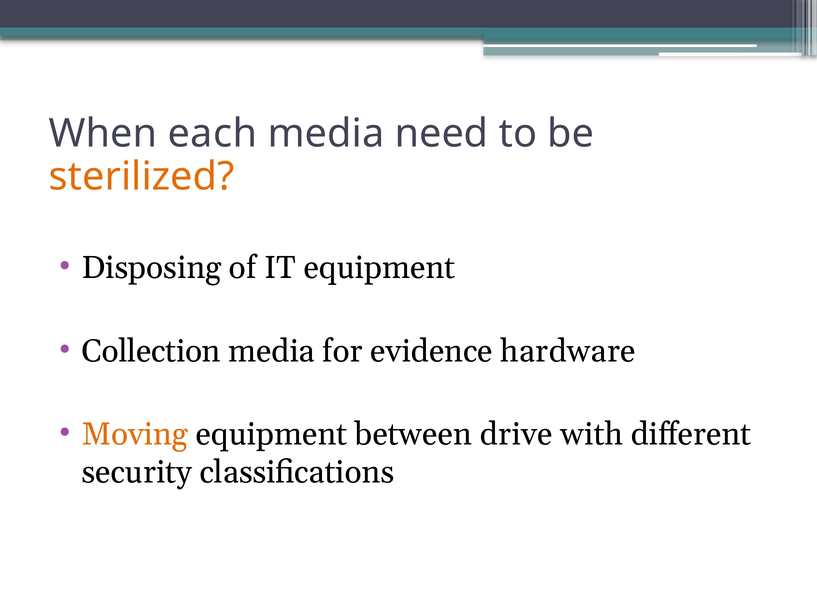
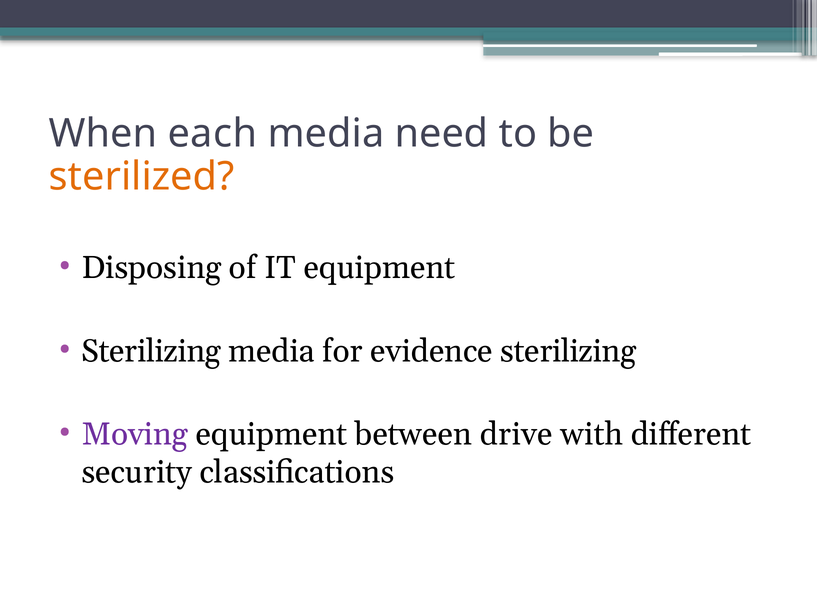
Collection at (151, 351): Collection -> Sterilizing
evidence hardware: hardware -> sterilizing
Moving colour: orange -> purple
